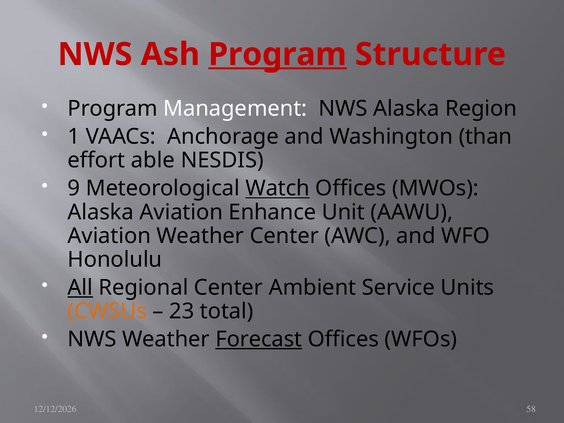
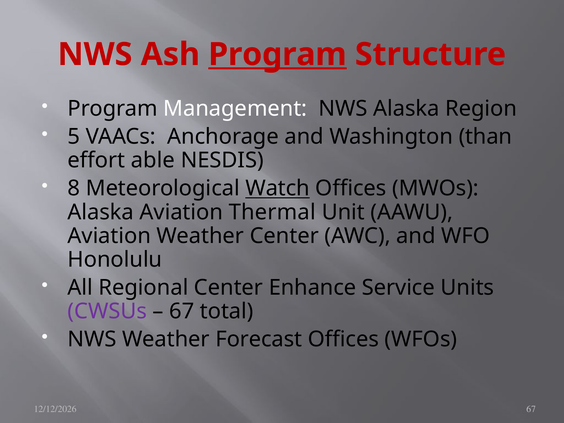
1: 1 -> 5
9: 9 -> 8
Enhance: Enhance -> Thermal
All underline: present -> none
Ambient: Ambient -> Enhance
CWSUs colour: orange -> purple
23 at (182, 311): 23 -> 67
Forecast underline: present -> none
58 at (531, 409): 58 -> 67
